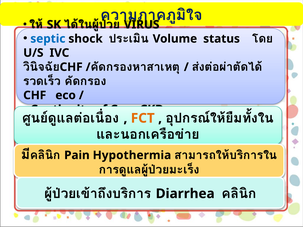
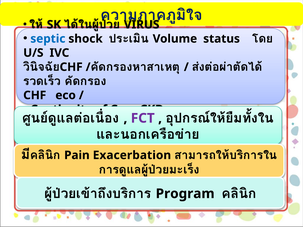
FCT colour: orange -> purple
Hypothermia: Hypothermia -> Exacerbation
Diarrhea: Diarrhea -> Program
